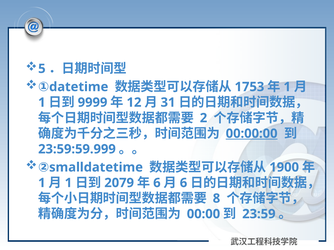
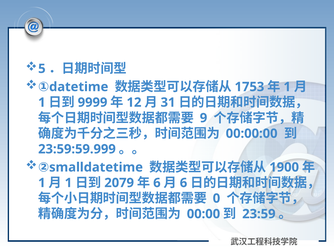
2: 2 -> 9
00:00:00 underline: present -> none
8: 8 -> 0
